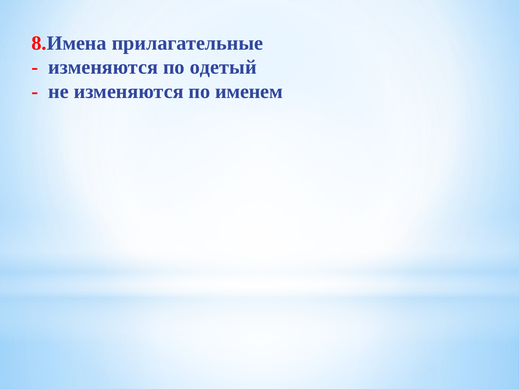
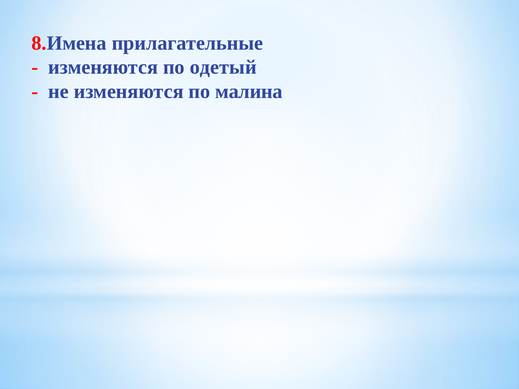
именем: именем -> малина
